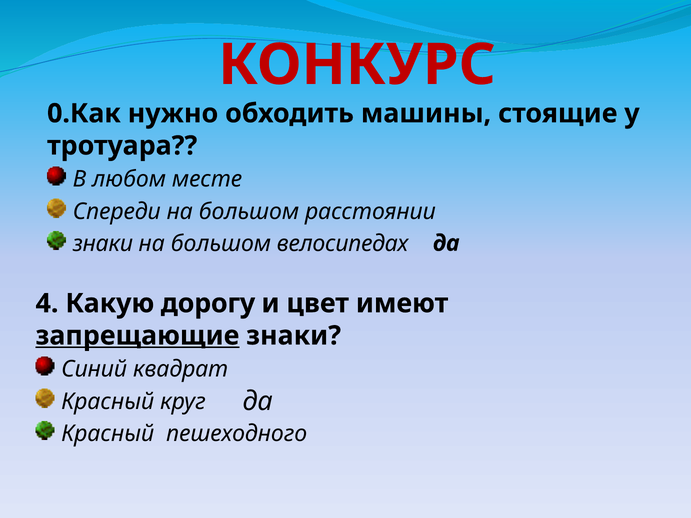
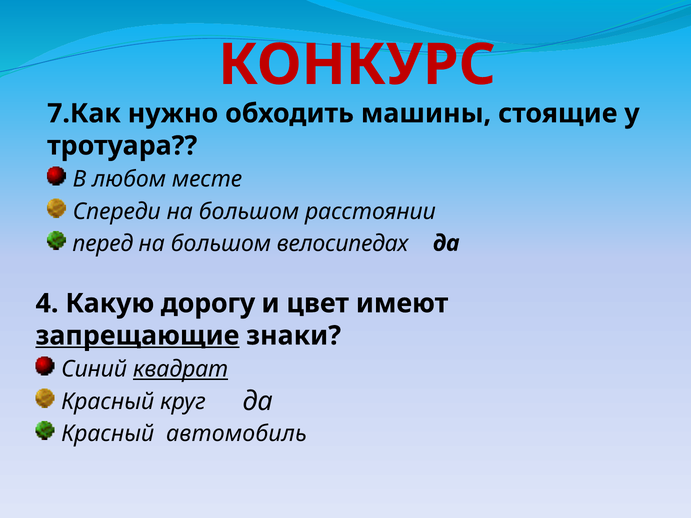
0.Как: 0.Как -> 7.Как
знаки at (103, 244): знаки -> перед
квадрат underline: none -> present
пешеходного: пешеходного -> автомобиль
